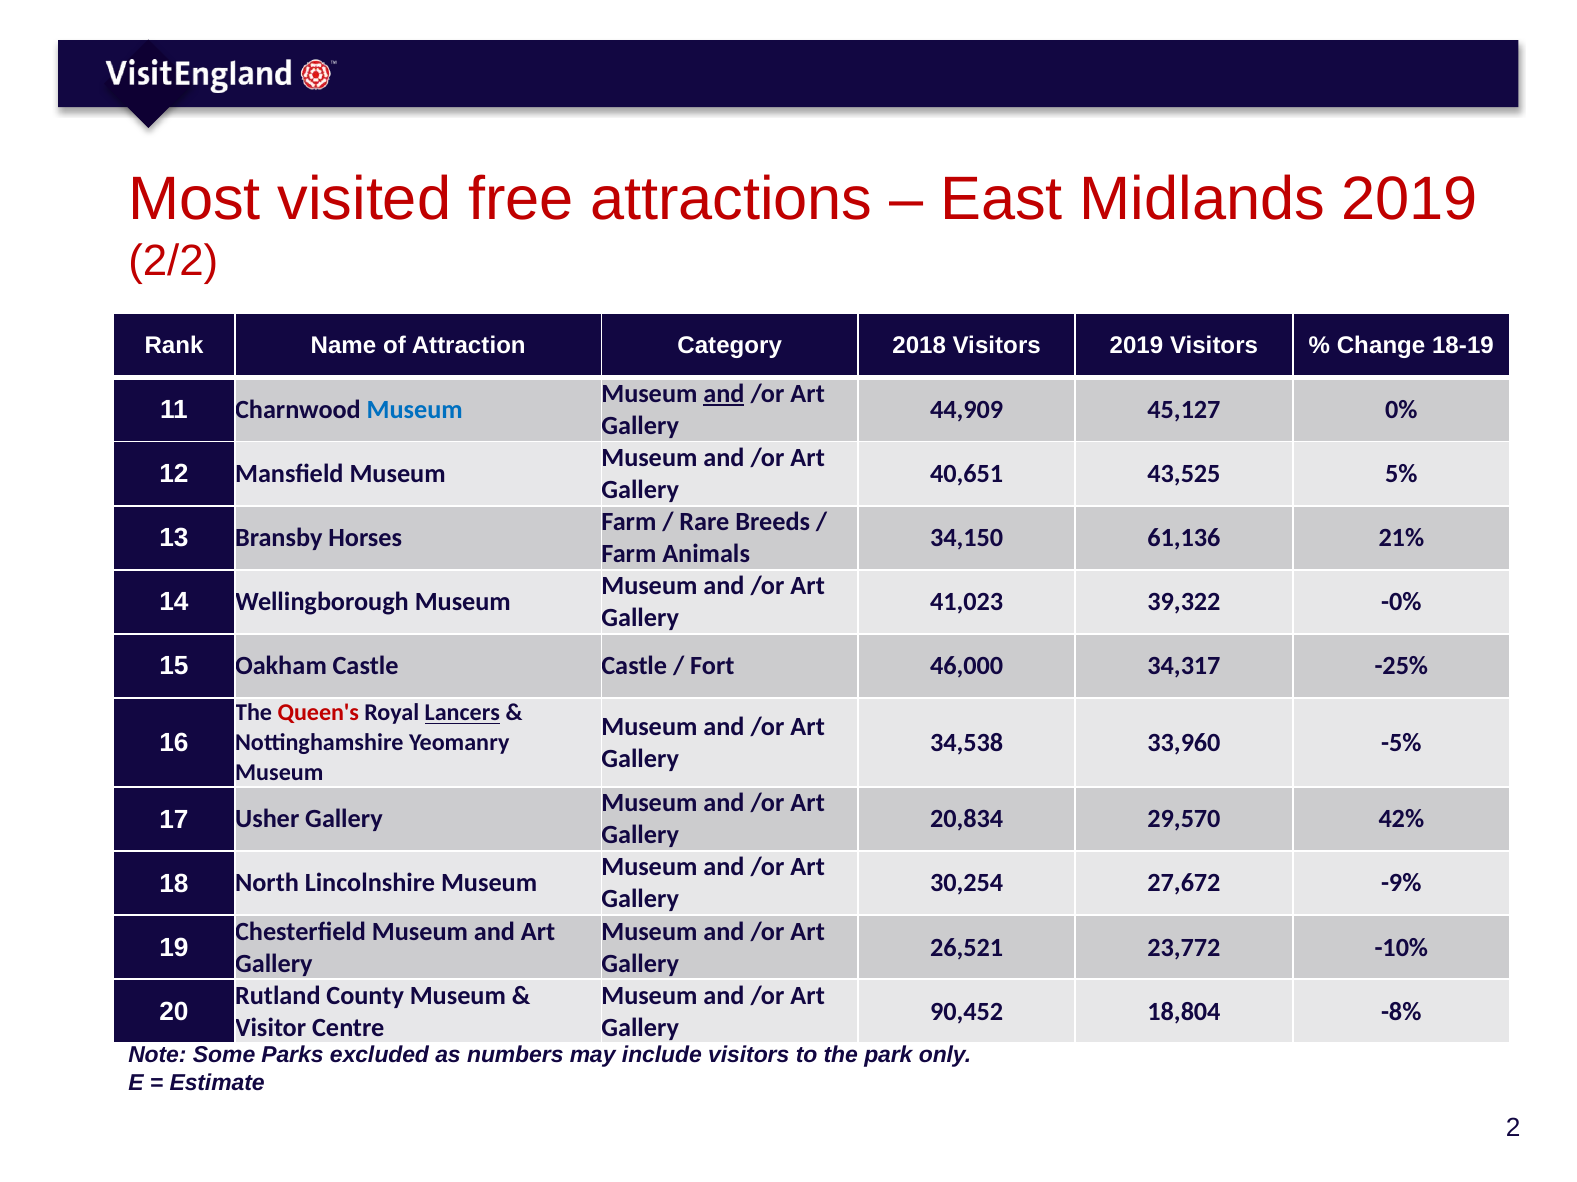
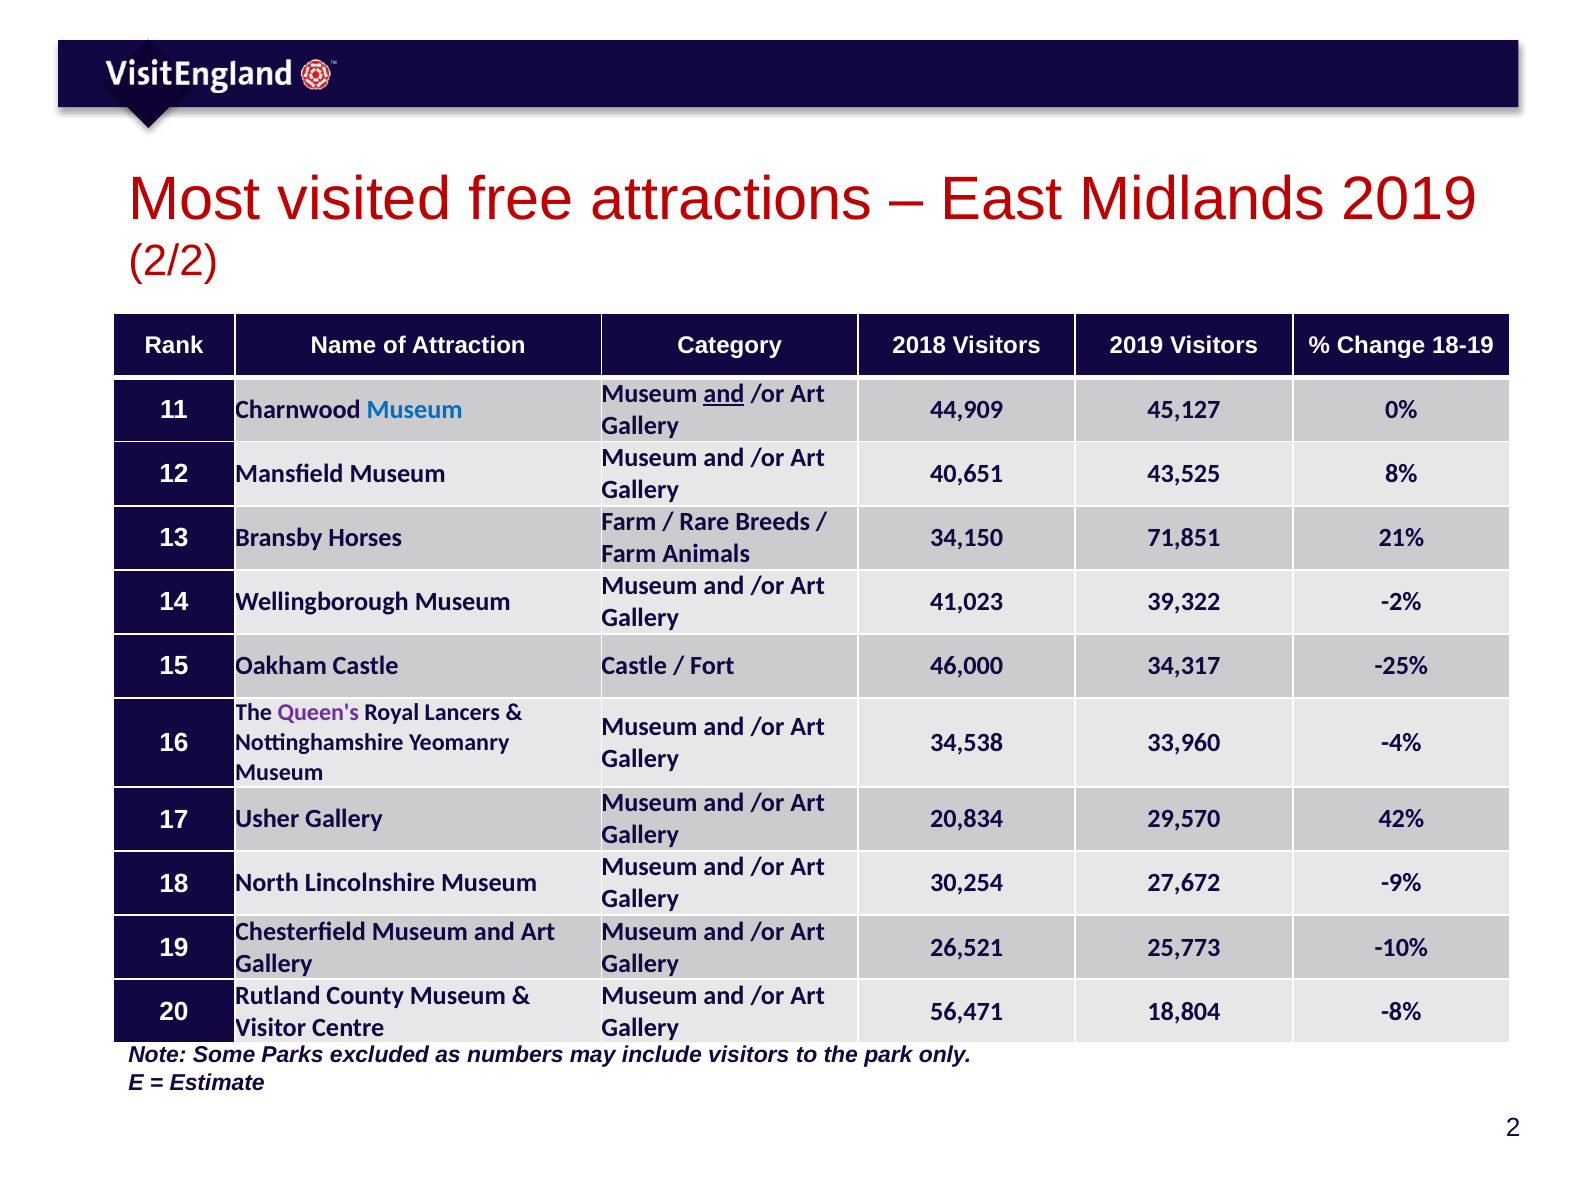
5%: 5% -> 8%
61,136: 61,136 -> 71,851
-0%: -0% -> -2%
Queen's colour: red -> purple
Lancers underline: present -> none
-5%: -5% -> -4%
23,772: 23,772 -> 25,773
90,452: 90,452 -> 56,471
